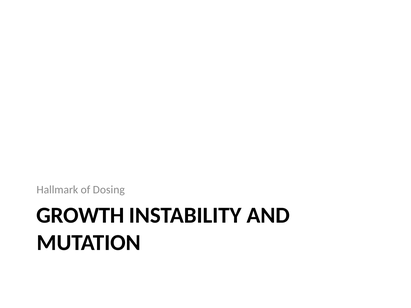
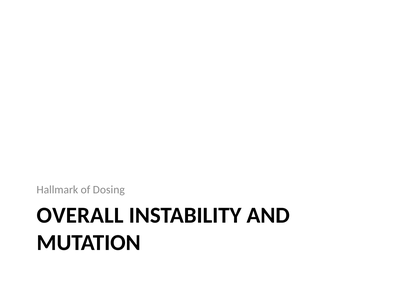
GROWTH: GROWTH -> OVERALL
